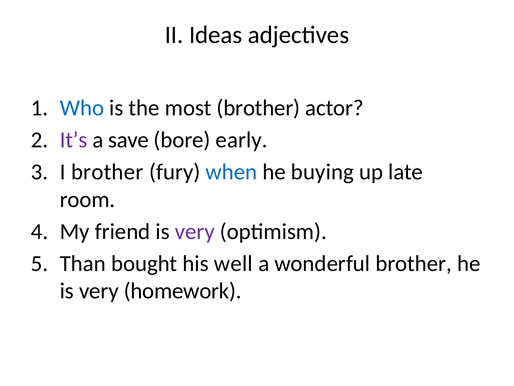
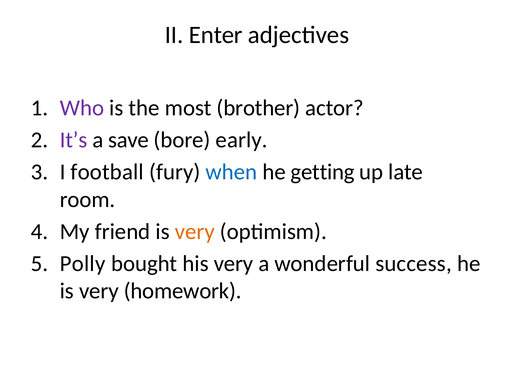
Ideas: Ideas -> Enter
Who colour: blue -> purple
I brother: brother -> football
buying: buying -> getting
very at (195, 231) colour: purple -> orange
Than: Than -> Polly
his well: well -> very
wonderful brother: brother -> success
